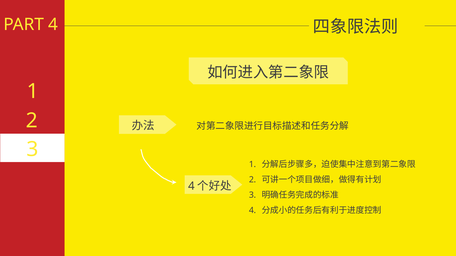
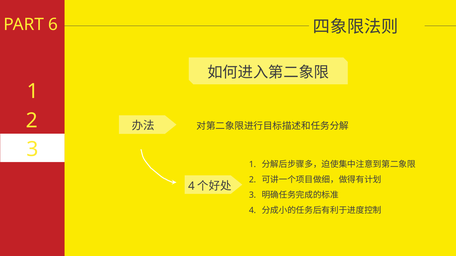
PART 4: 4 -> 6
